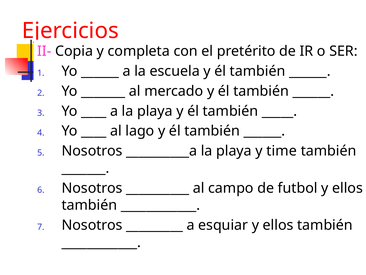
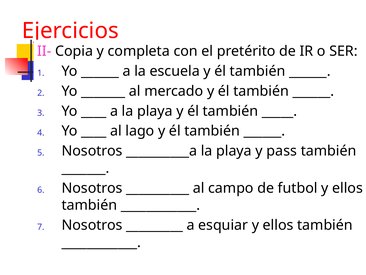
time: time -> pass
